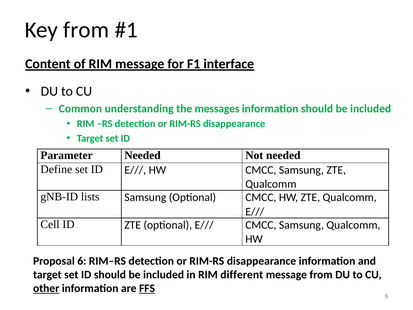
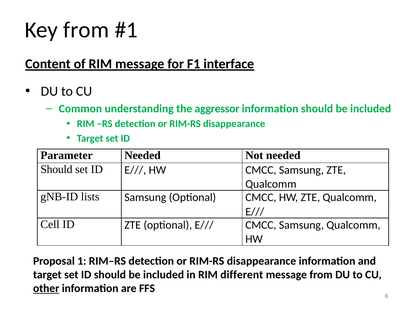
messages: messages -> aggressor
Define at (56, 169): Define -> Should
Proposal 6: 6 -> 1
FFS underline: present -> none
